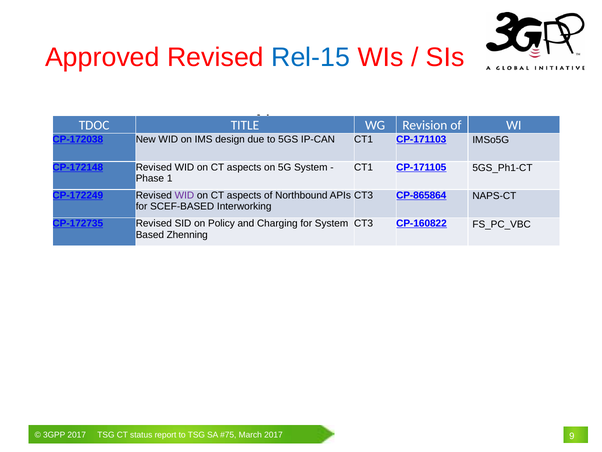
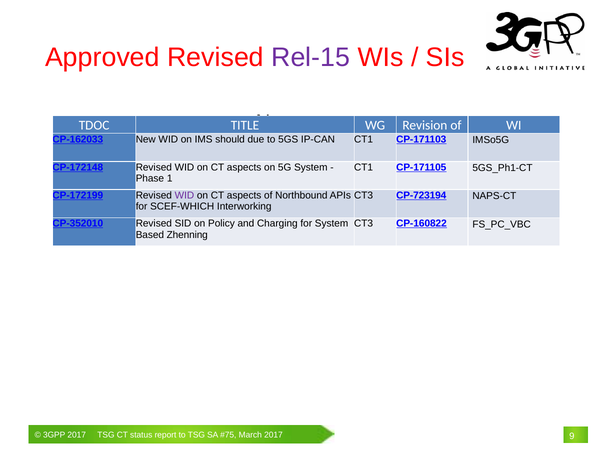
Rel-15 colour: blue -> purple
CP-172038: CP-172038 -> CP-162033
design: design -> should
CP-172249: CP-172249 -> CP-172199
CP-865864: CP-865864 -> CP-723194
SCEF-BASED: SCEF-BASED -> SCEF-WHICH
CP-172735: CP-172735 -> CP-352010
